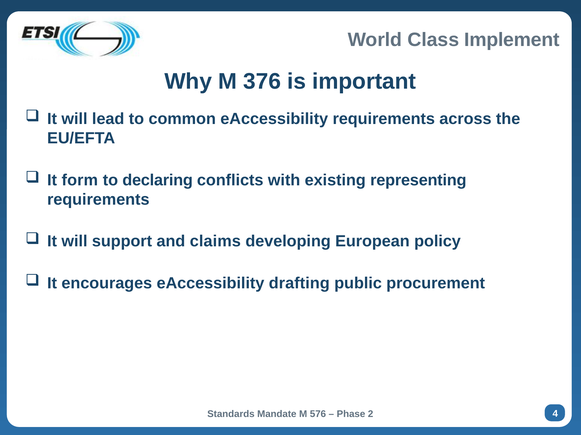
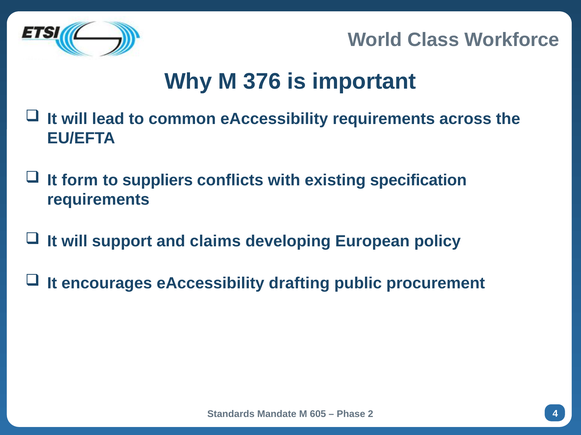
Implement: Implement -> Workforce
declaring: declaring -> suppliers
representing: representing -> specification
576: 576 -> 605
